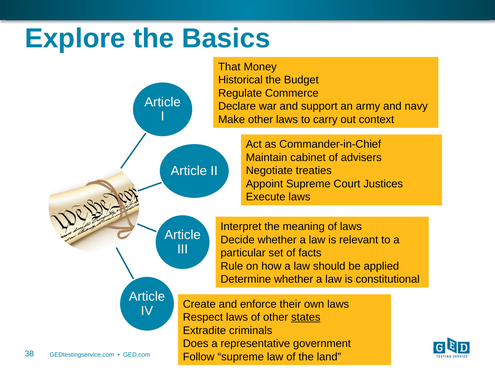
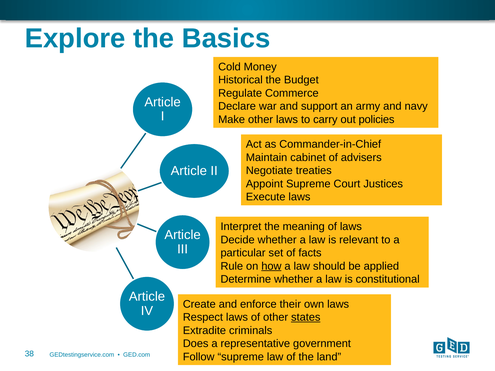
That: That -> Cold
context: context -> policies
how underline: none -> present
